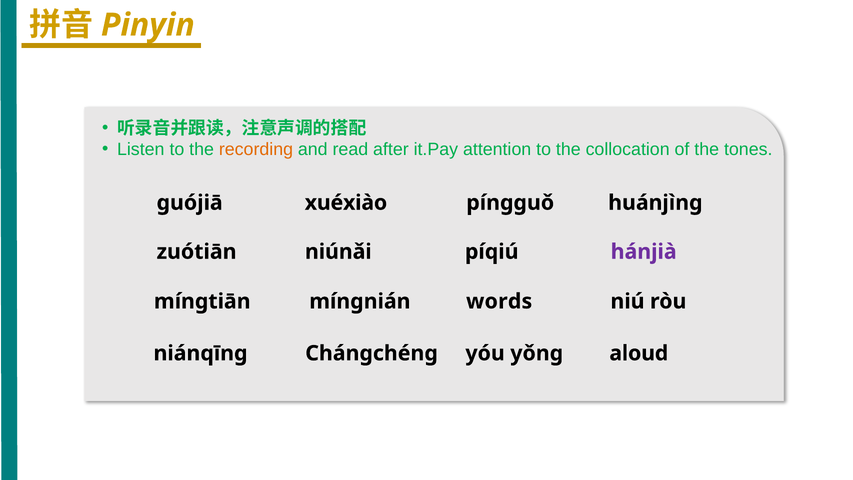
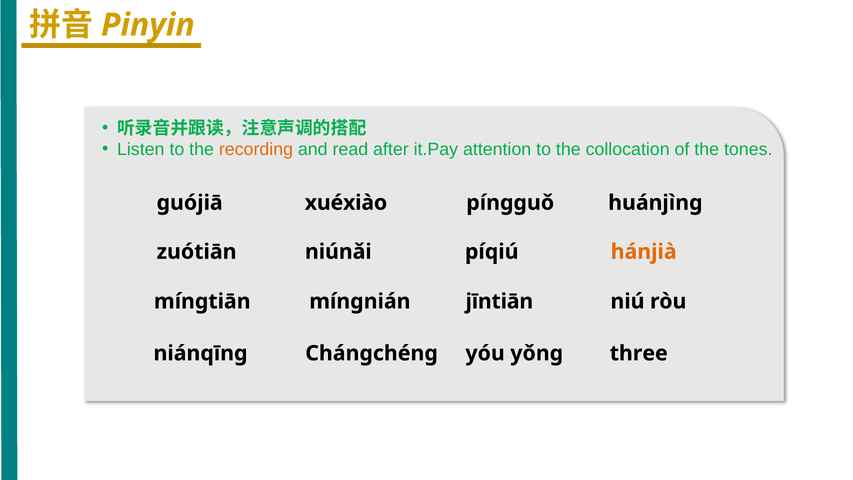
hánjià colour: purple -> orange
words: words -> jīntiān
aloud: aloud -> three
